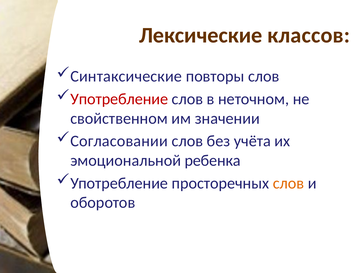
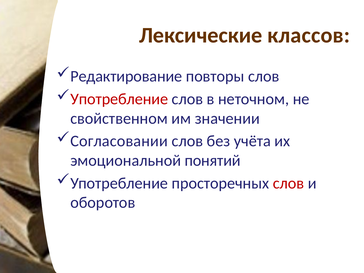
Синтаксические: Синтаксические -> Редактирование
ребенка: ребенка -> понятий
слов at (288, 183) colour: orange -> red
